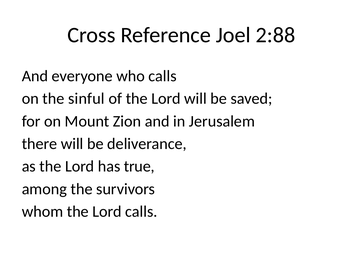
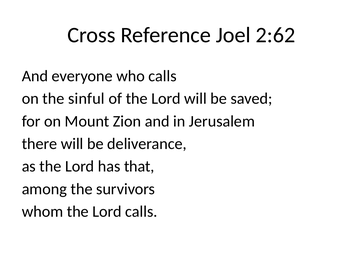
2:88: 2:88 -> 2:62
true: true -> that
